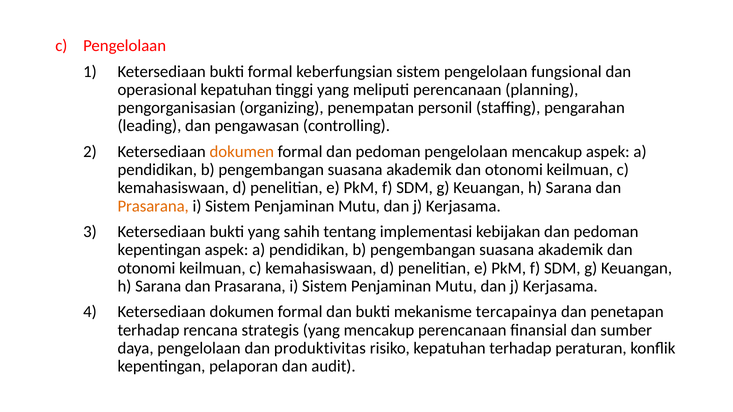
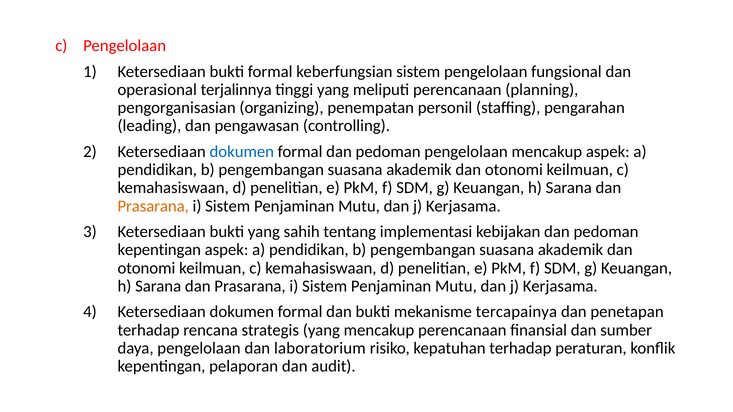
operasional kepatuhan: kepatuhan -> terjalinnya
dokumen at (242, 152) colour: orange -> blue
produktivitas: produktivitas -> laboratorium
